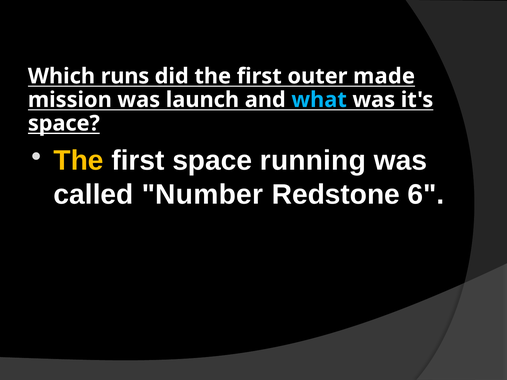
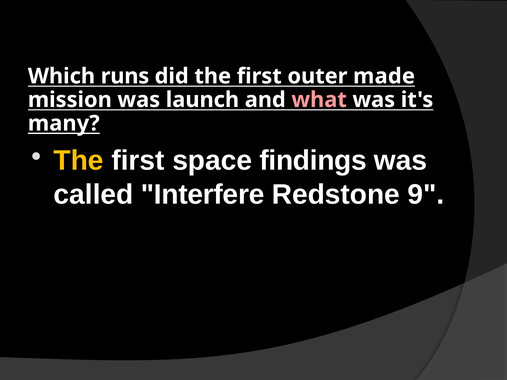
what colour: light blue -> pink
space at (64, 123): space -> many
running: running -> findings
Number: Number -> Interfere
6: 6 -> 9
